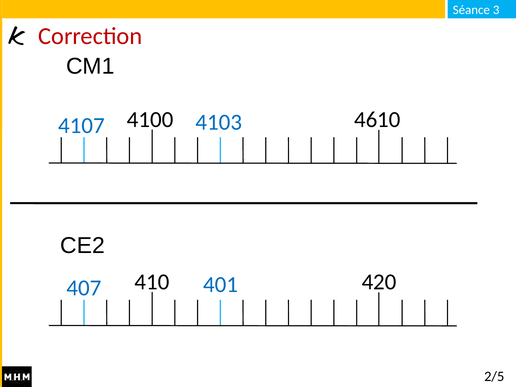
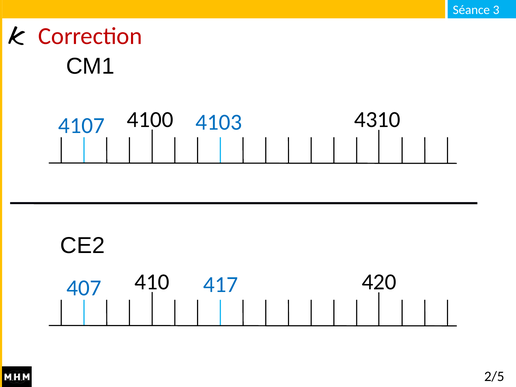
4610: 4610 -> 4310
401: 401 -> 417
